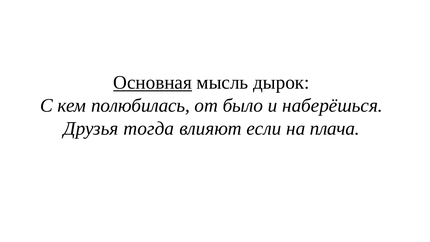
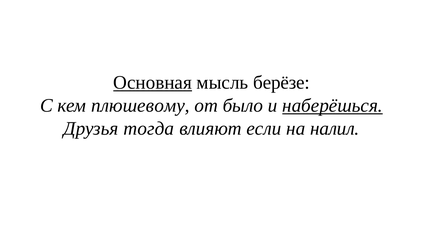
дырок: дырок -> берёзе
полюбилась: полюбилась -> плюшевому
наберёшься underline: none -> present
плача: плача -> налил
